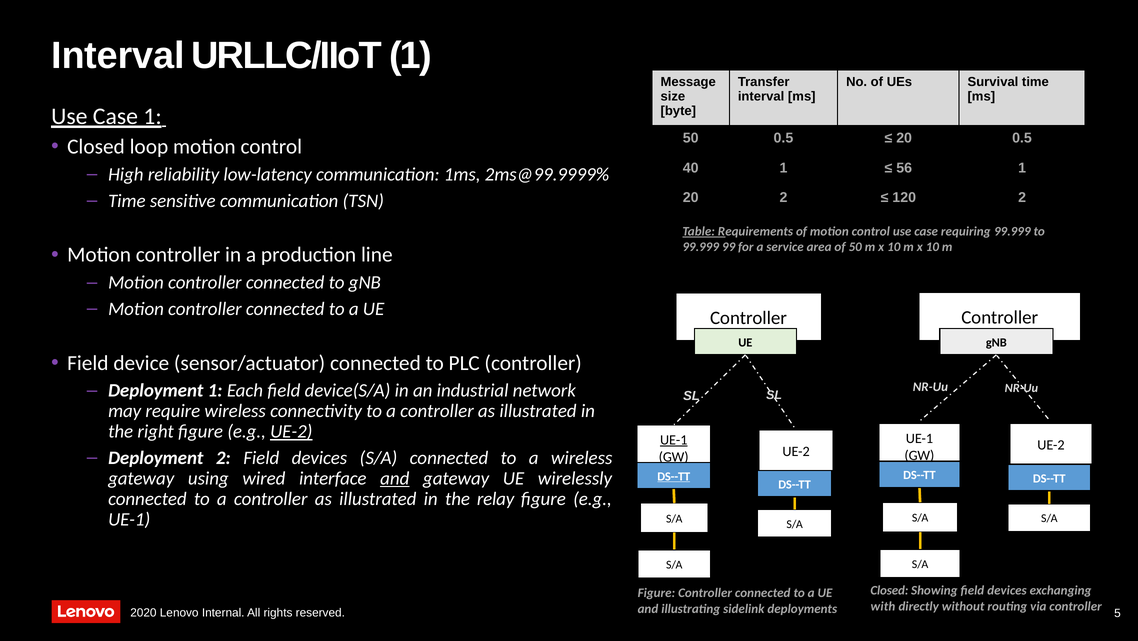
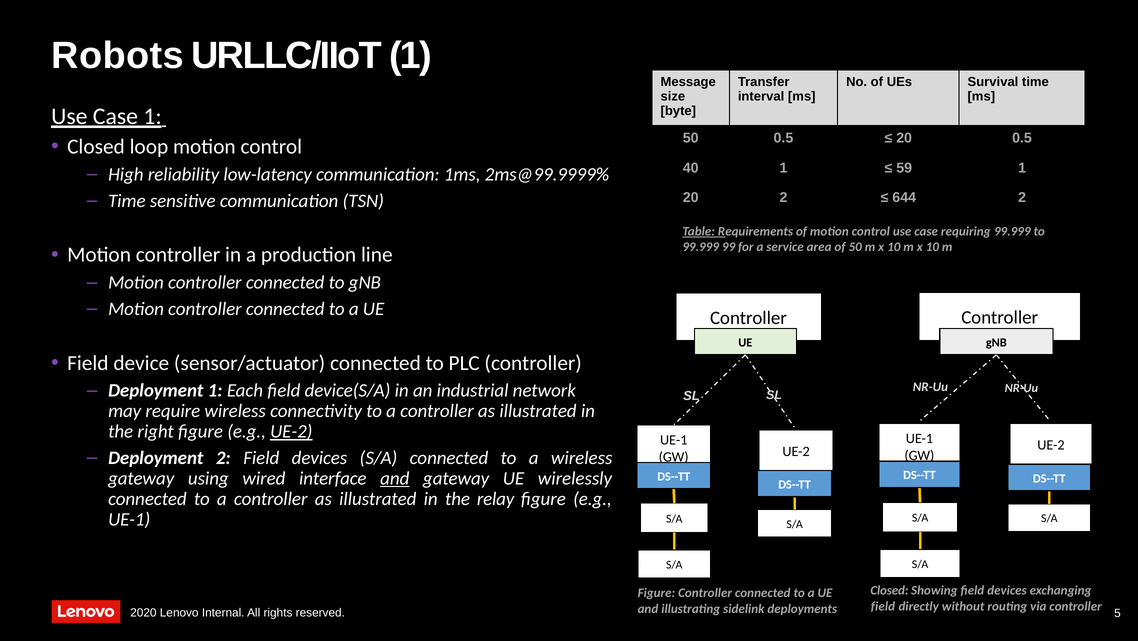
Interval at (118, 55): Interval -> Robots
56: 56 -> 59
120: 120 -> 644
UE-1 at (674, 439) underline: present -> none
DS--TT at (674, 476) underline: present -> none
with at (883, 606): with -> field
